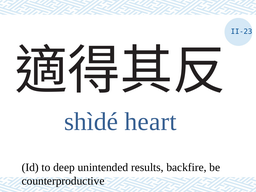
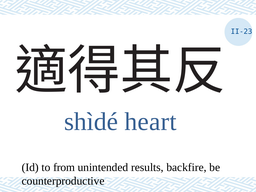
deep: deep -> from
